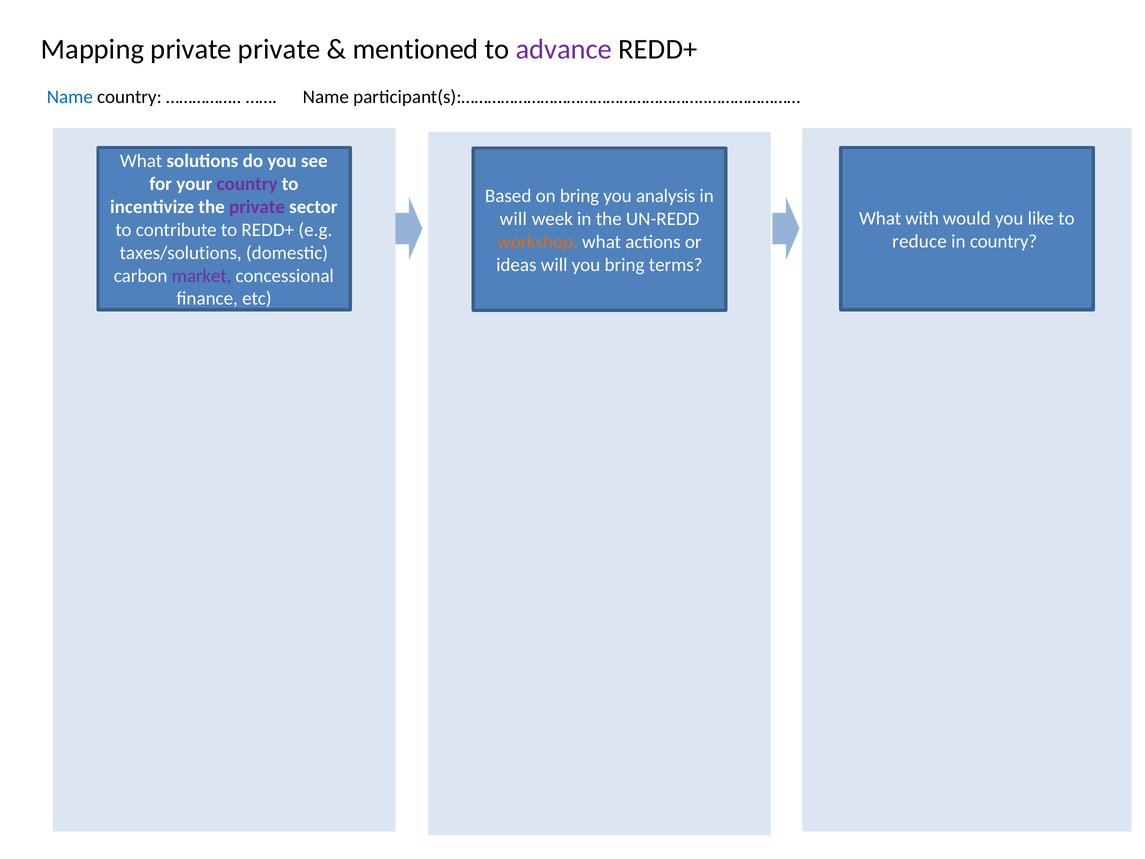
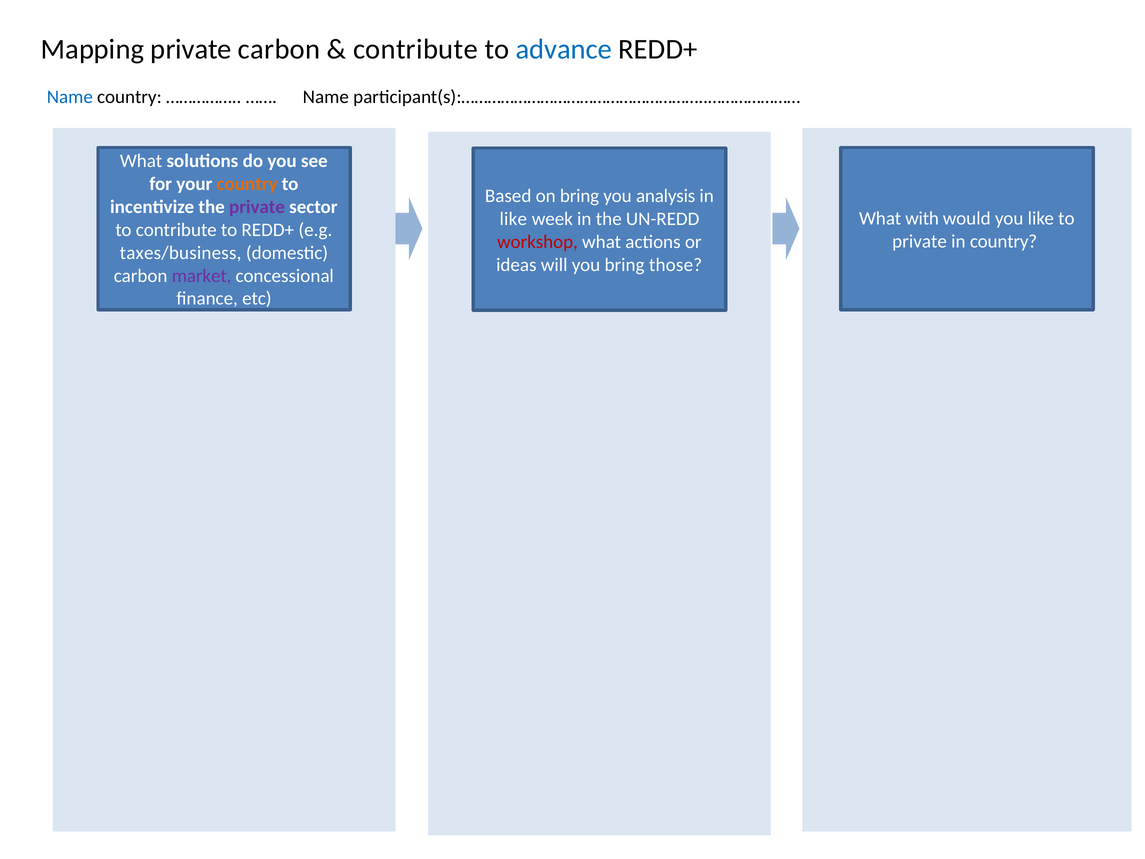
private private: private -> carbon
mentioned at (416, 49): mentioned -> contribute
advance colour: purple -> blue
country at (247, 184) colour: purple -> orange
will at (513, 219): will -> like
reduce at (919, 241): reduce -> private
workshop colour: orange -> red
taxes/solutions: taxes/solutions -> taxes/business
terms: terms -> those
